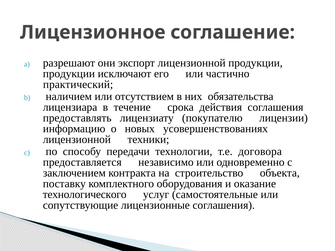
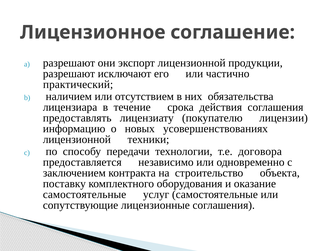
продукции at (69, 74): продукции -> разрешают
технологического at (85, 195): технологического -> самостоятельные
